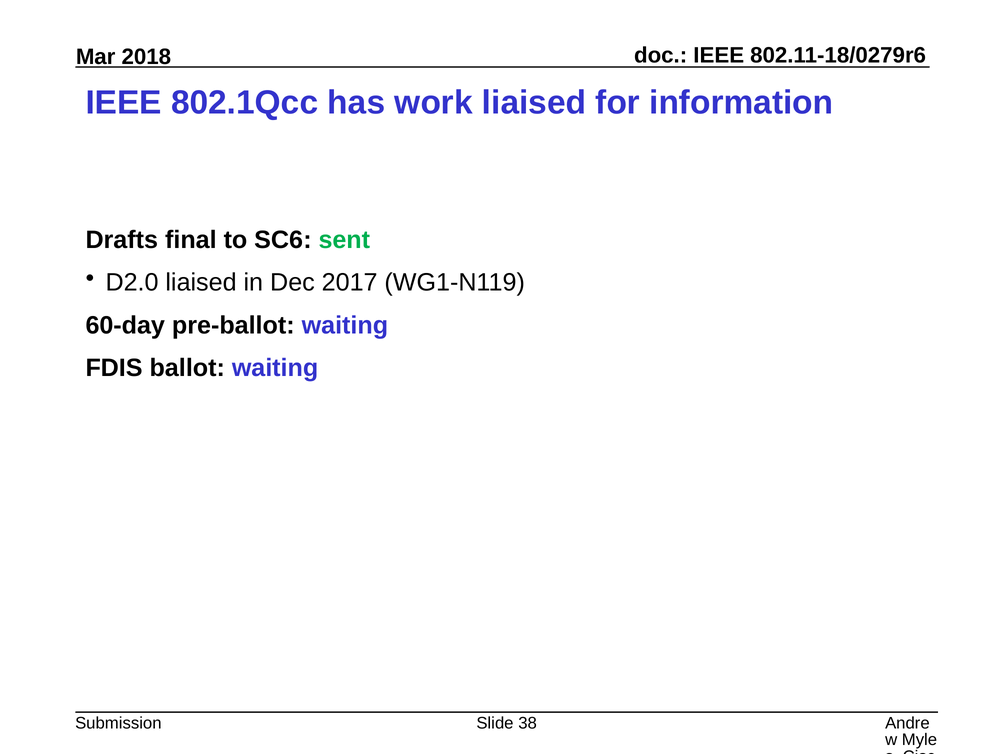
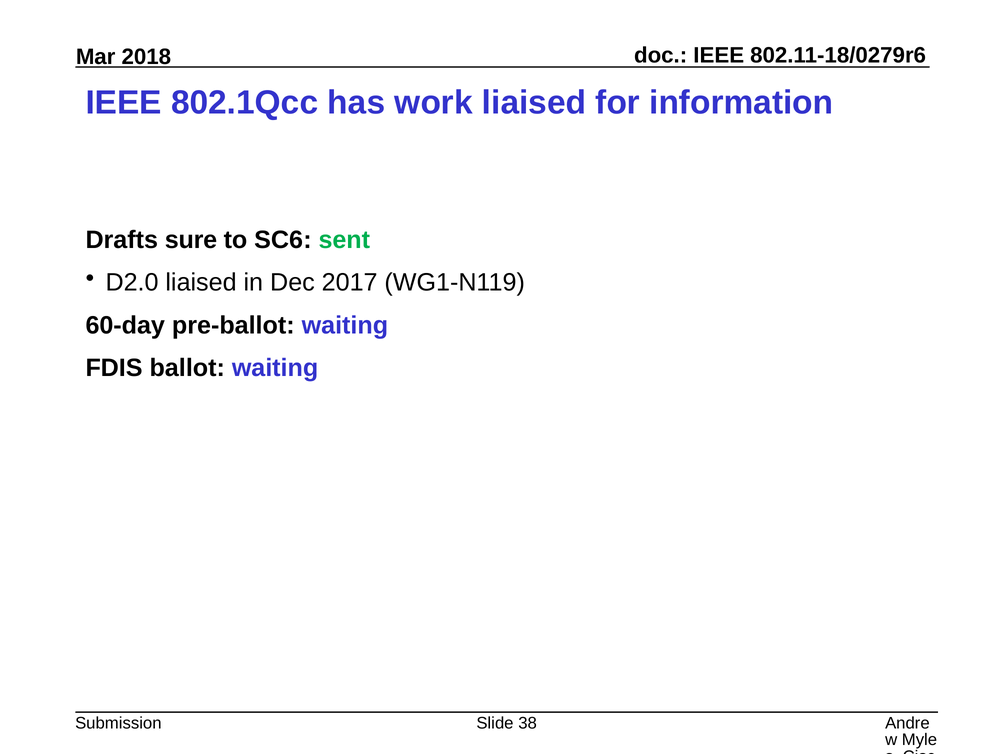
final: final -> sure
